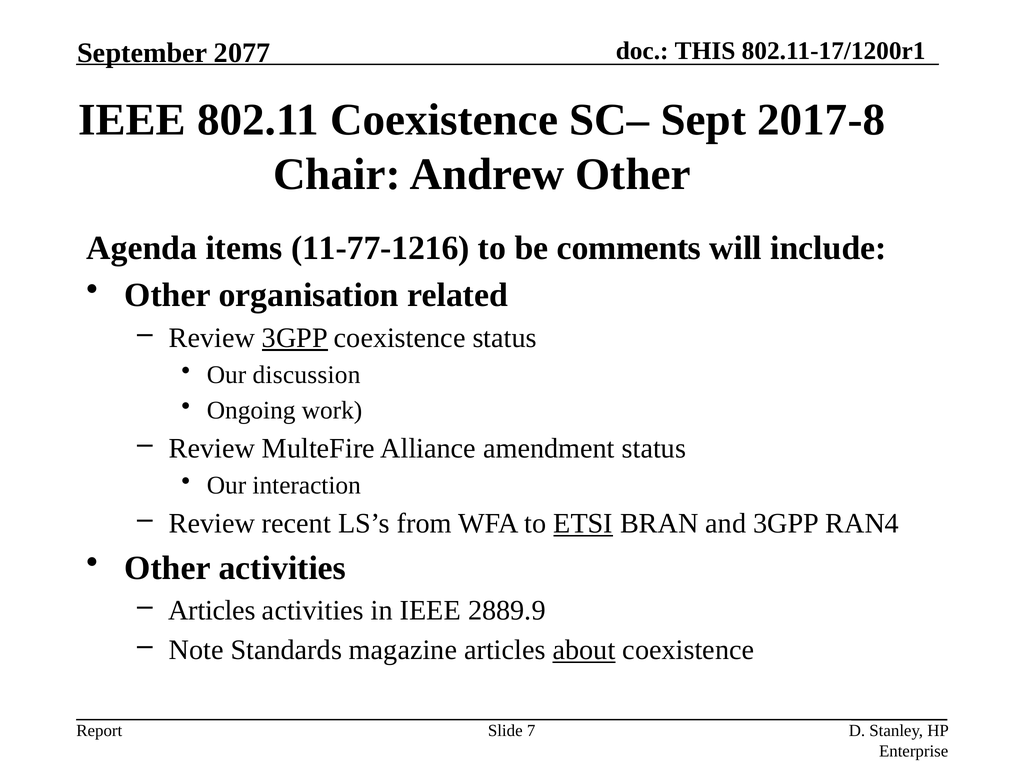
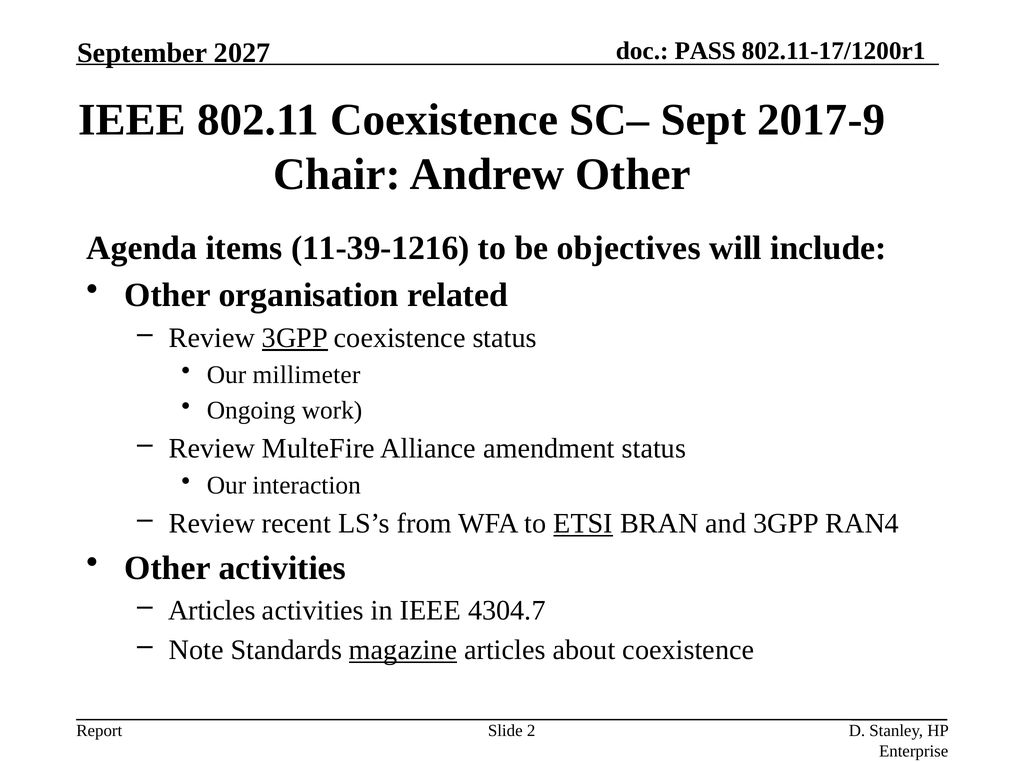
THIS: THIS -> PASS
2077: 2077 -> 2027
2017-8: 2017-8 -> 2017-9
11-77-1216: 11-77-1216 -> 11-39-1216
comments: comments -> objectives
discussion: discussion -> millimeter
2889.9: 2889.9 -> 4304.7
magazine underline: none -> present
about underline: present -> none
7: 7 -> 2
